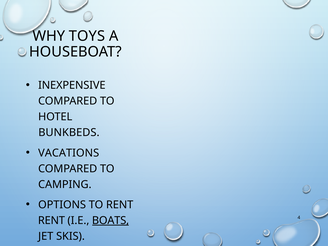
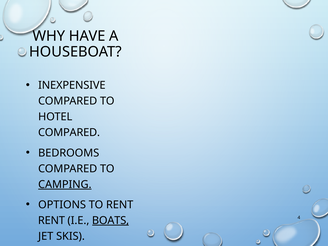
TOYS: TOYS -> HAVE
BUNKBEDS at (69, 133): BUNKBEDS -> COMPARED
VACATIONS: VACATIONS -> BEDROOMS
CAMPING underline: none -> present
